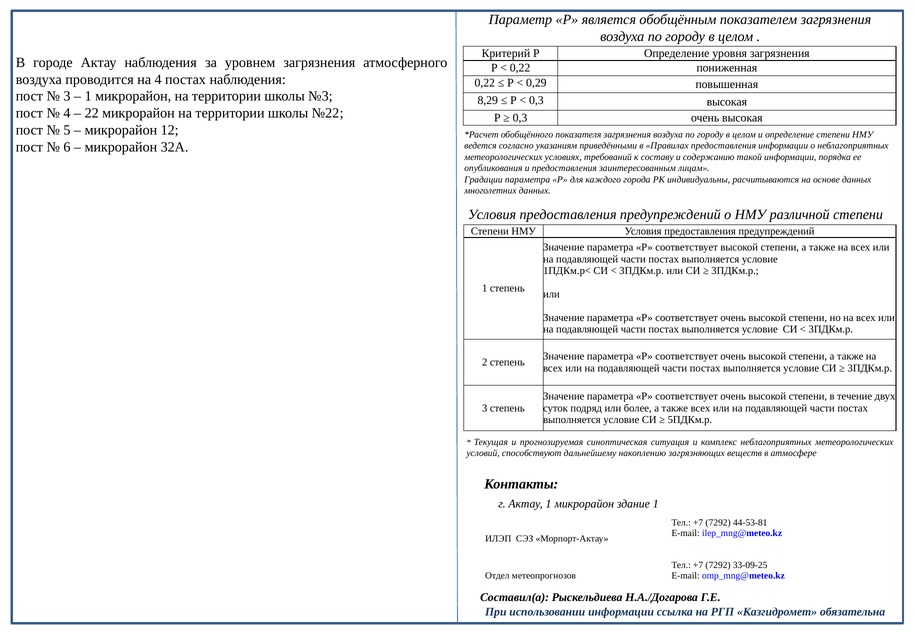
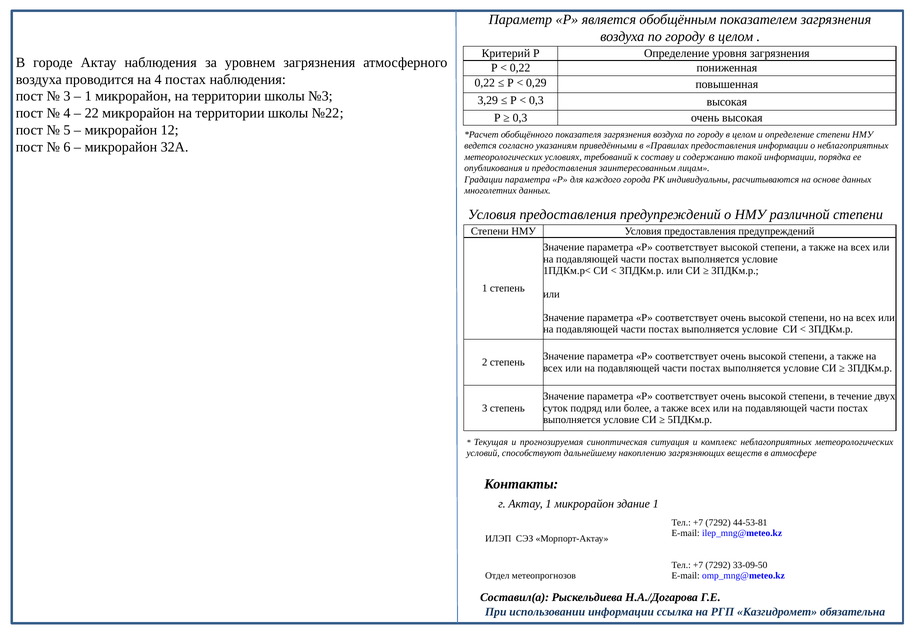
8,29: 8,29 -> 3,29
33-09-25: 33-09-25 -> 33-09-50
